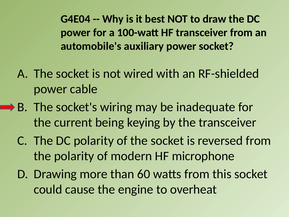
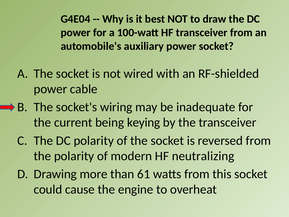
microphone: microphone -> neutralizing
60: 60 -> 61
